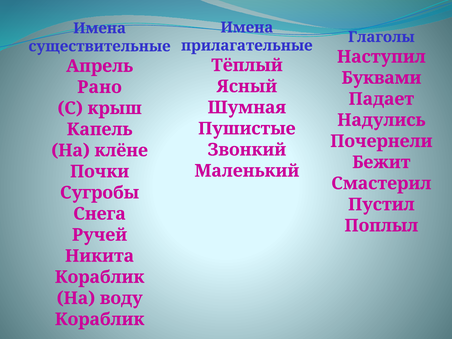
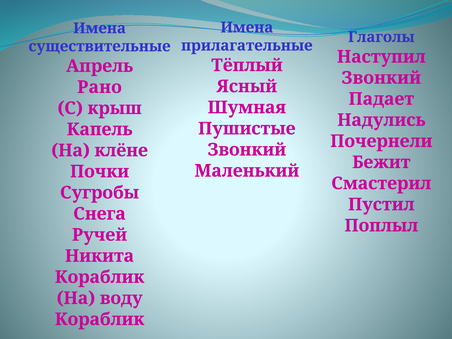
Буквами at (381, 78): Буквами -> Звонкий
